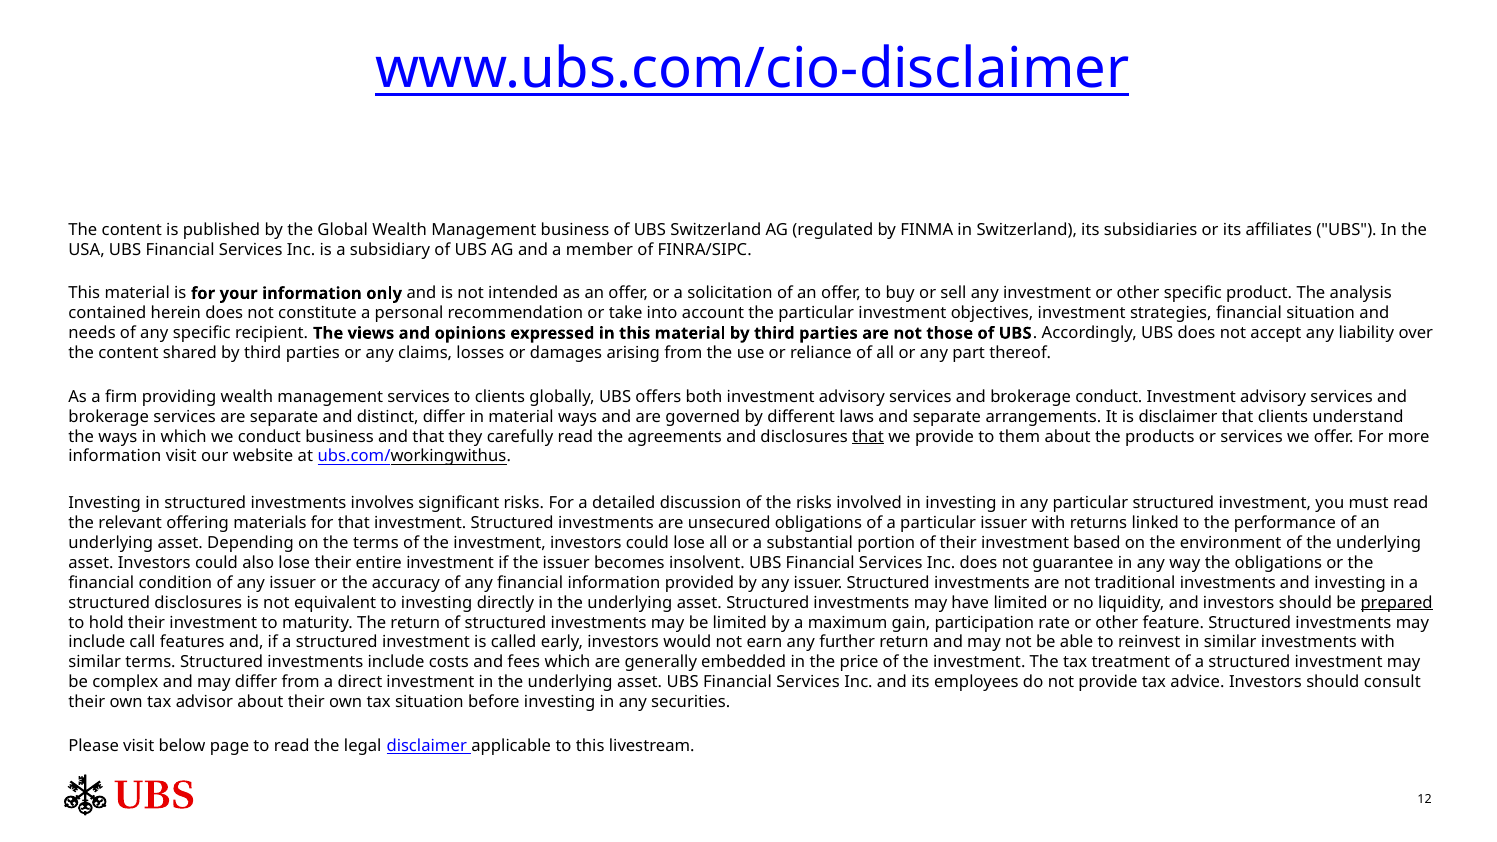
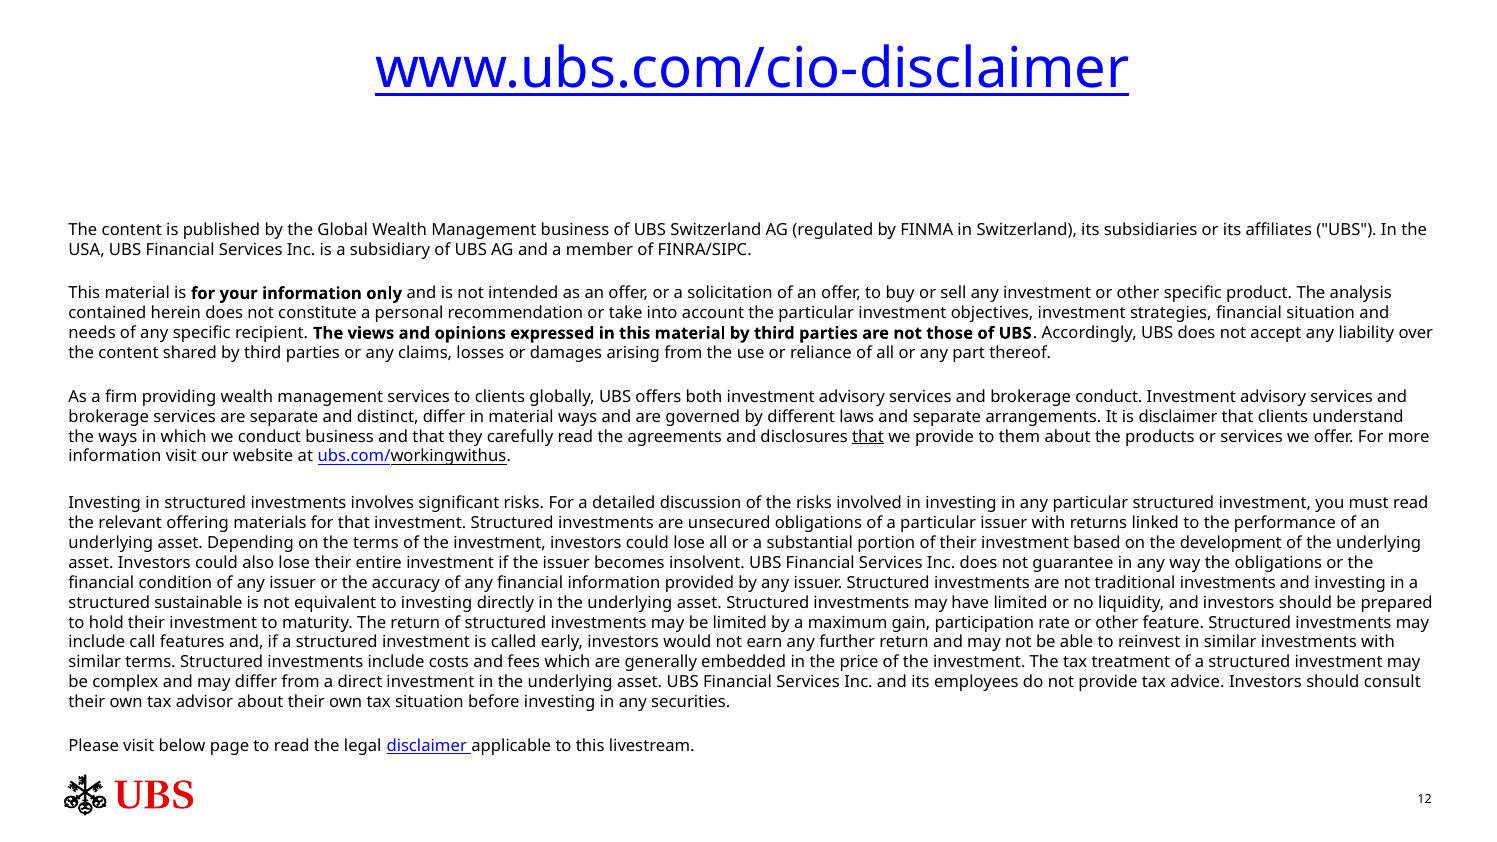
environment: environment -> development
structured disclosures: disclosures -> sustainable
prepared underline: present -> none
